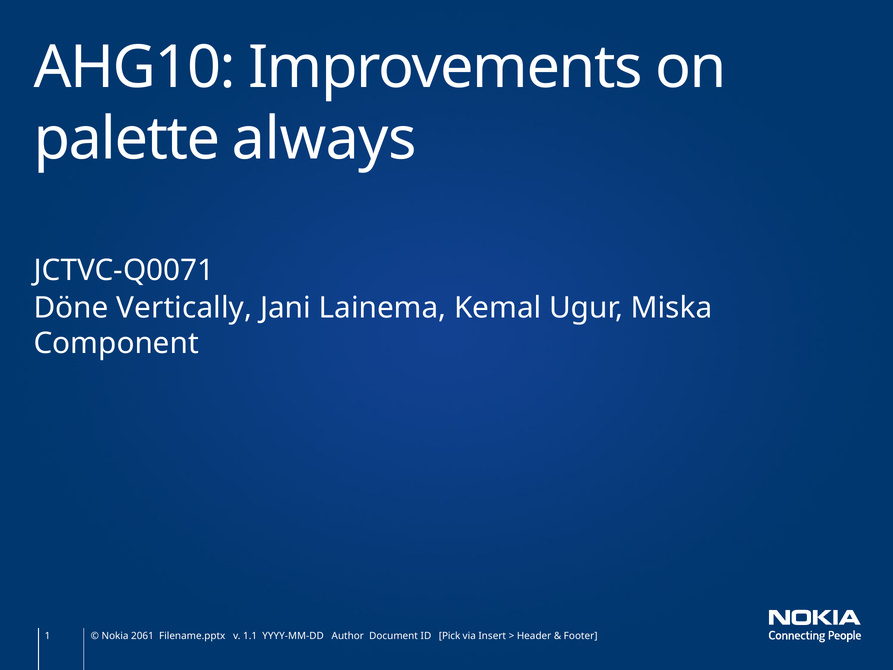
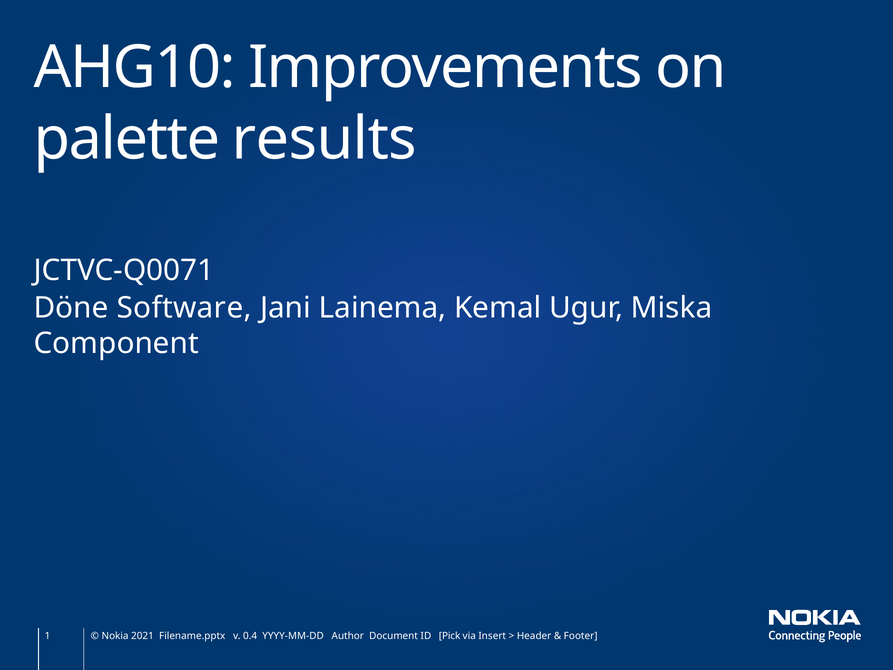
always: always -> results
Vertically: Vertically -> Software
2061: 2061 -> 2021
1.1: 1.1 -> 0.4
